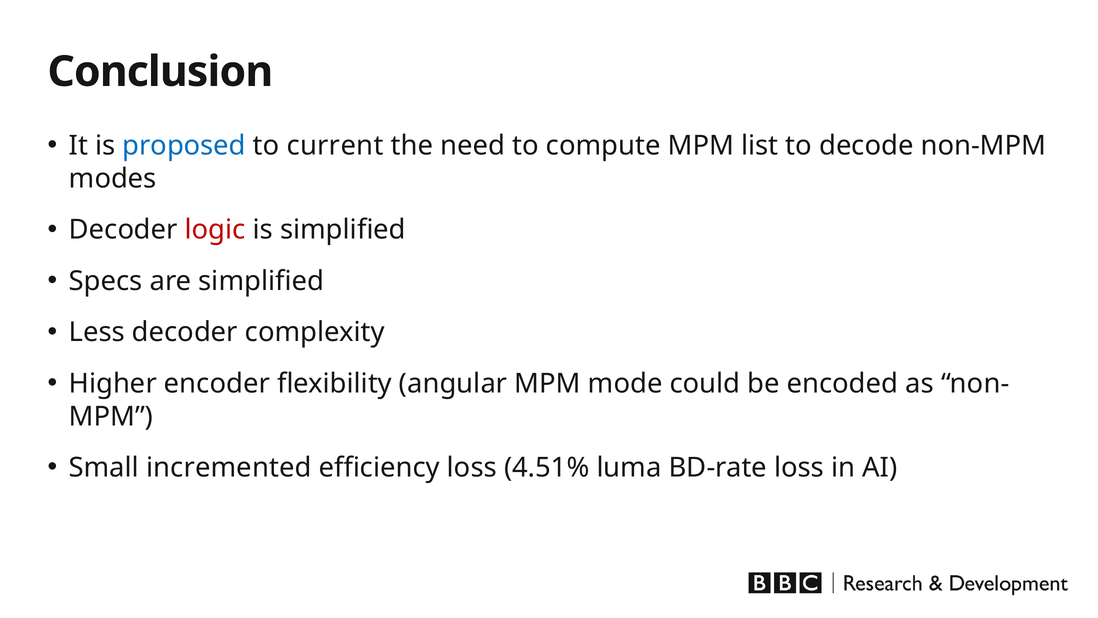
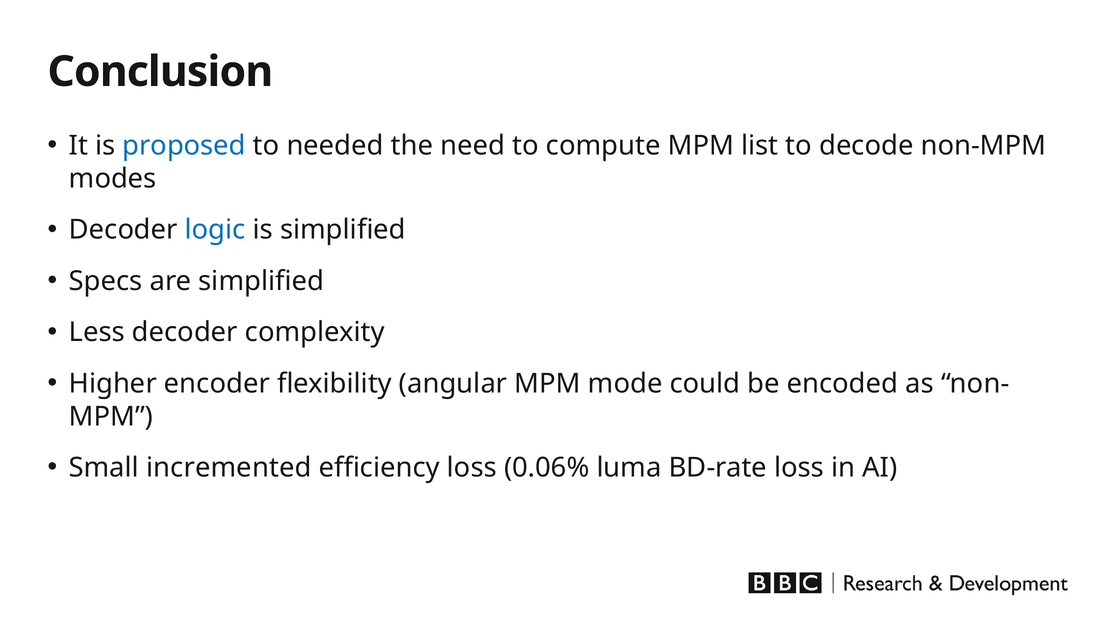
current: current -> needed
logic colour: red -> blue
4.51%: 4.51% -> 0.06%
